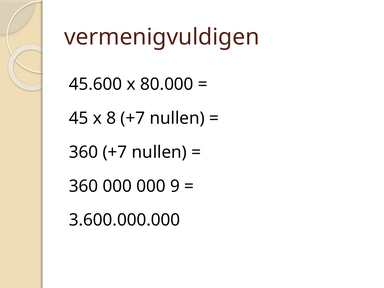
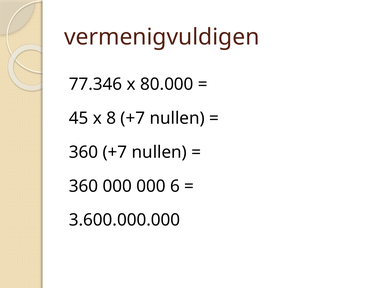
45.600: 45.600 -> 77.346
9: 9 -> 6
